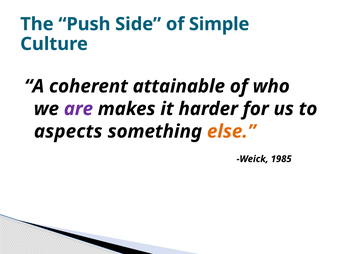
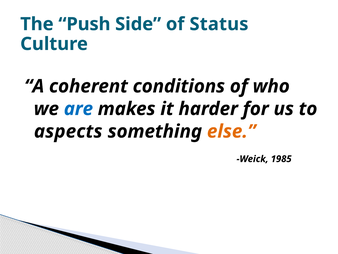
Simple: Simple -> Status
attainable: attainable -> conditions
are colour: purple -> blue
